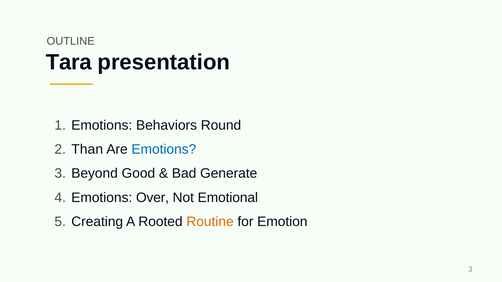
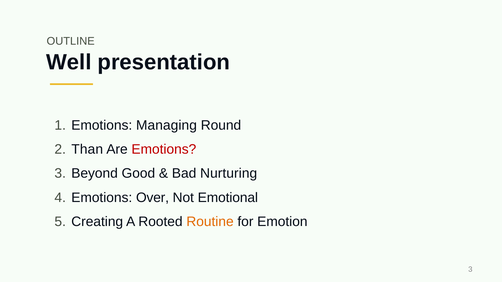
Tara: Tara -> Well
Behaviors: Behaviors -> Managing
Emotions at (164, 150) colour: blue -> red
Generate: Generate -> Nurturing
